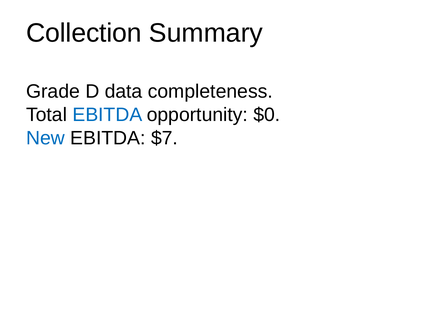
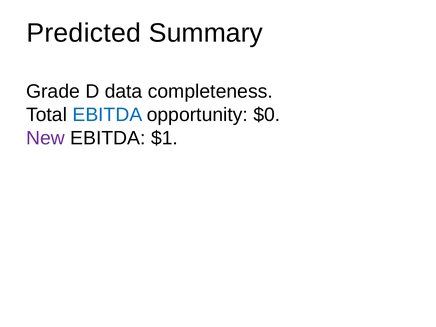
Collection: Collection -> Predicted
New colour: blue -> purple
$7: $7 -> $1
